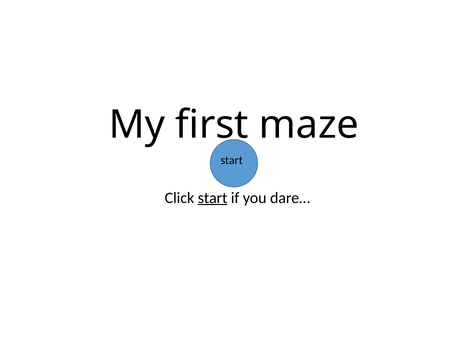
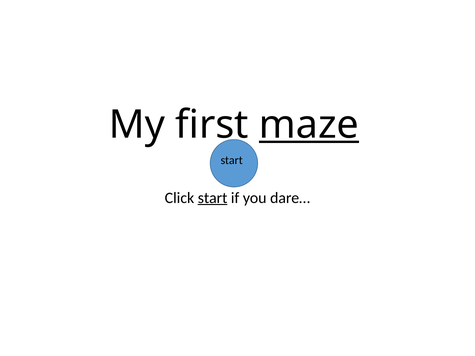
maze underline: none -> present
